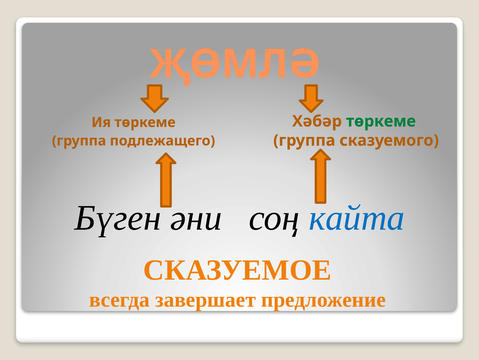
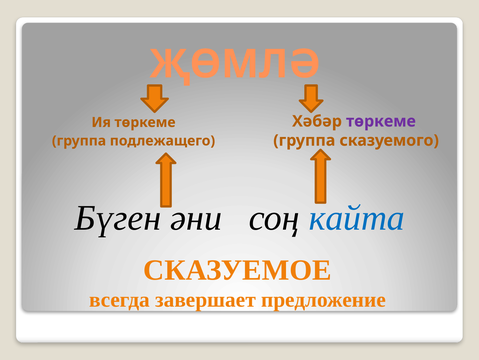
төркеме at (381, 121) colour: green -> purple
